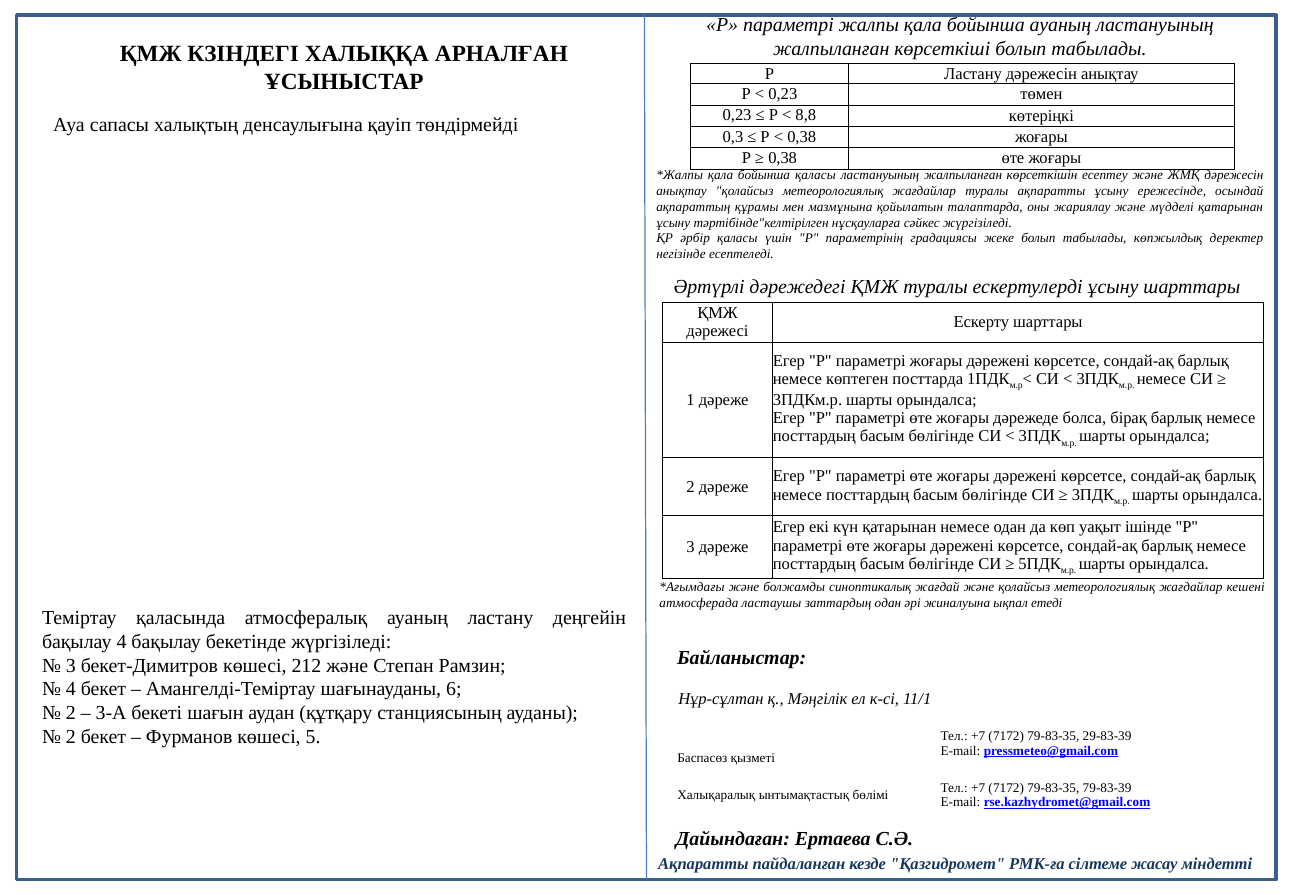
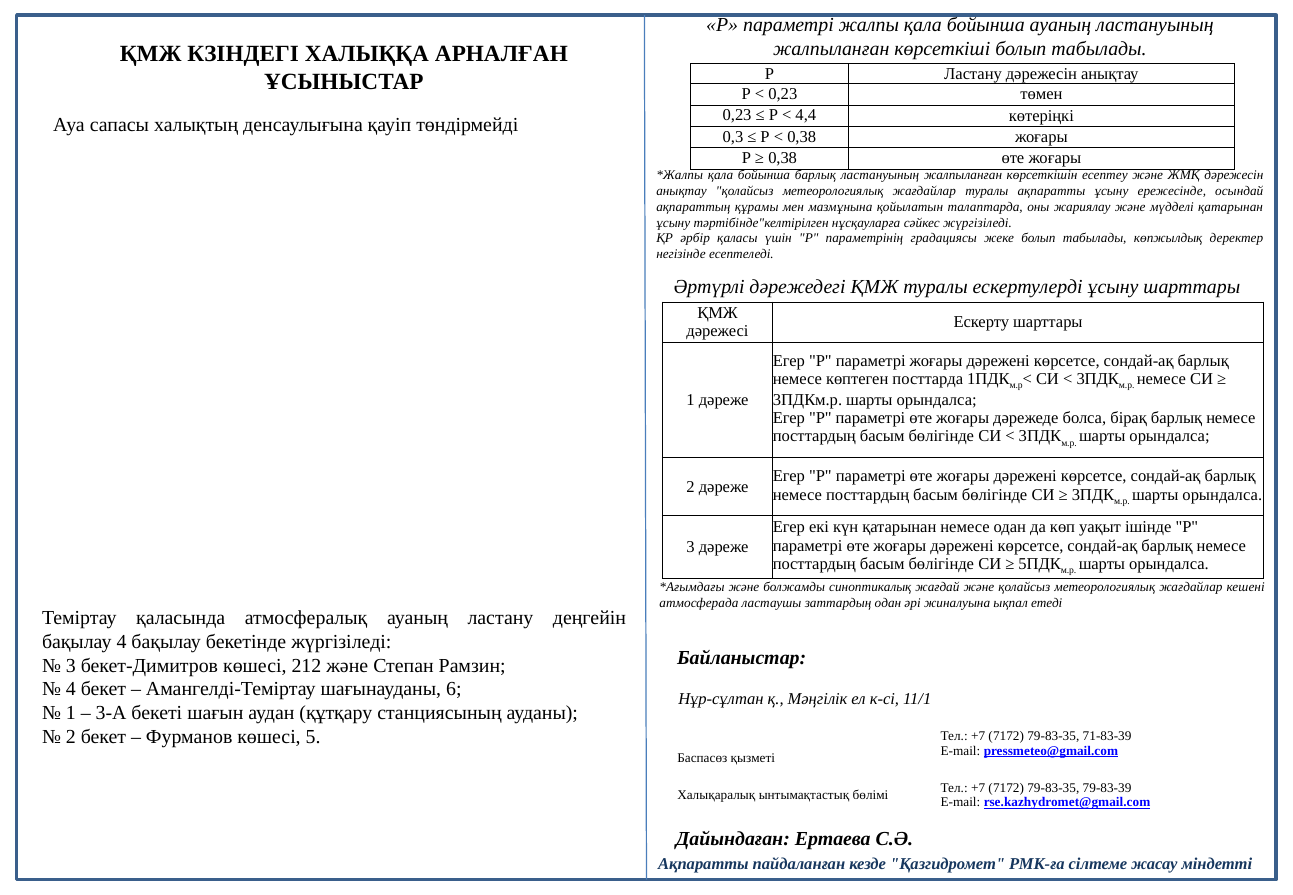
8,8: 8,8 -> 4,4
бойынша қаласы: қаласы -> барлық
2 at (71, 713): 2 -> 1
29-83-39: 29-83-39 -> 71-83-39
